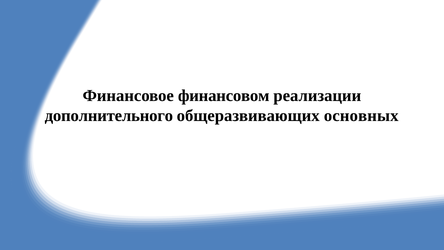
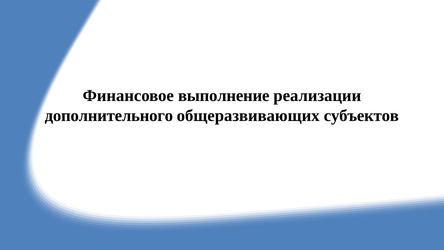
финансовом: финансовом -> выполнение
основных: основных -> субъектов
